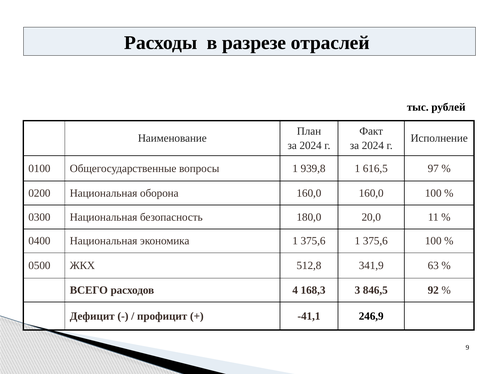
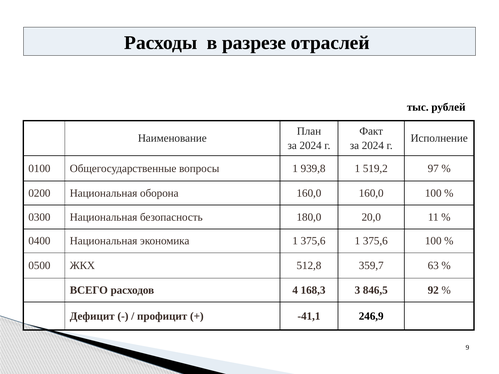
616,5: 616,5 -> 519,2
341,9: 341,9 -> 359,7
